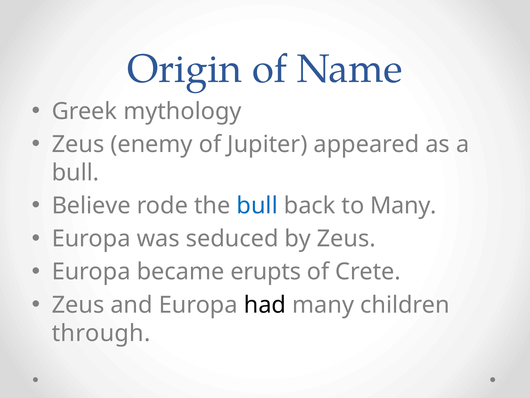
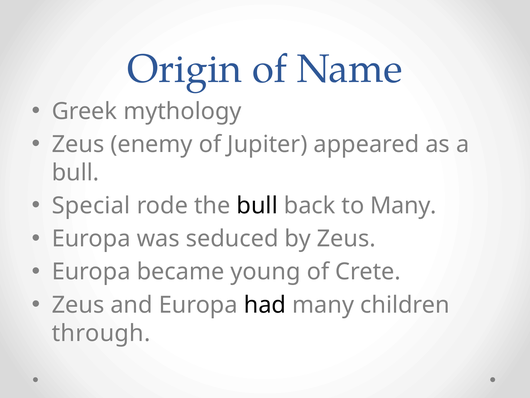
Believe: Believe -> Special
bull at (257, 206) colour: blue -> black
erupts: erupts -> young
